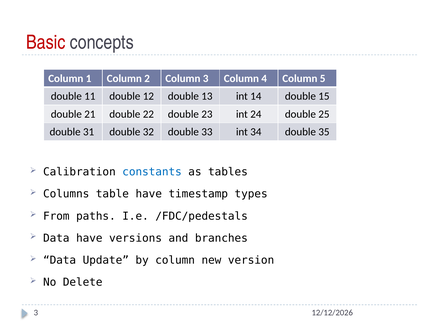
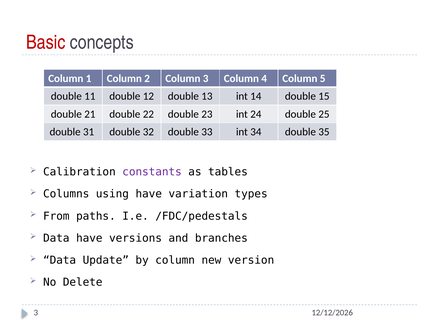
constants colour: blue -> purple
table: table -> using
timestamp: timestamp -> variation
